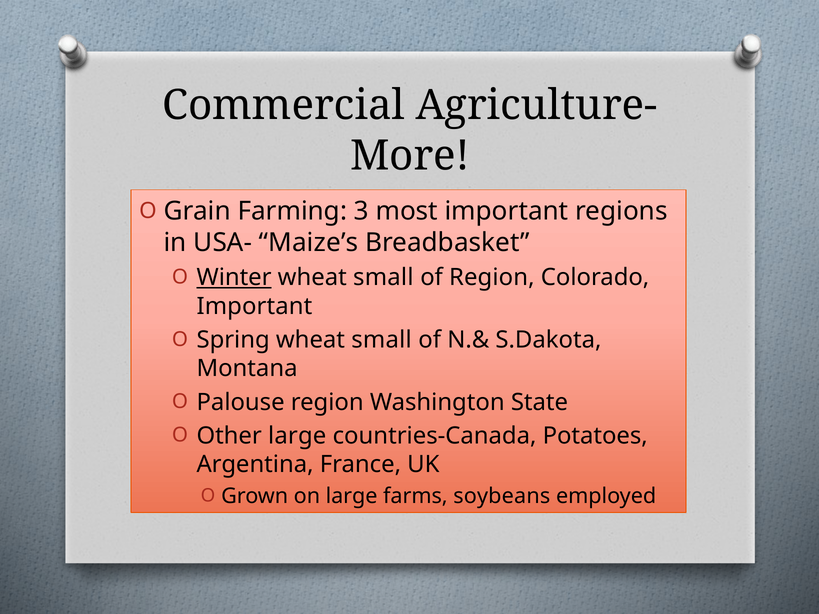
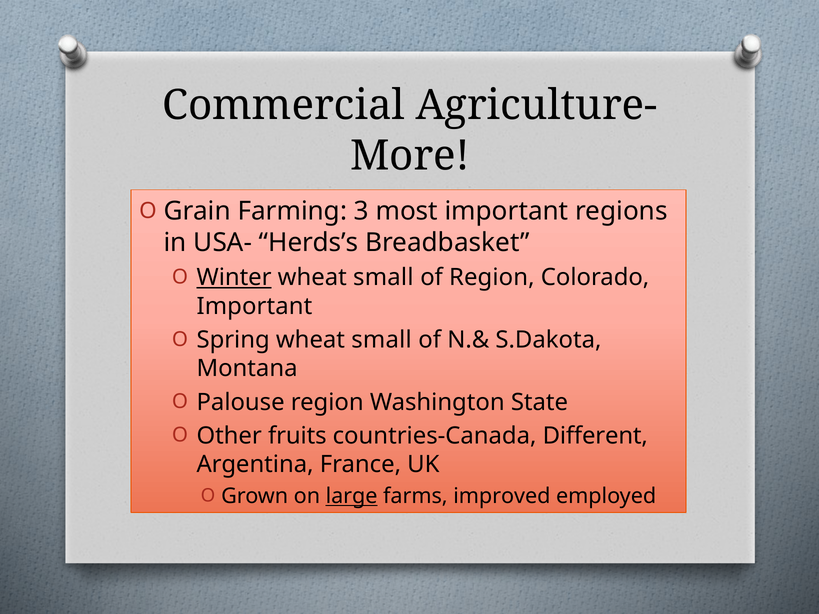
Maize’s: Maize’s -> Herds’s
Other large: large -> fruits
Potatoes: Potatoes -> Different
large at (352, 496) underline: none -> present
soybeans: soybeans -> improved
